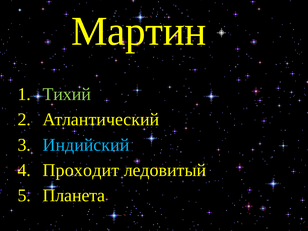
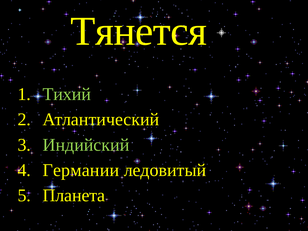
Мартин: Мартин -> Тянется
Индийский colour: light blue -> light green
Проходит: Проходит -> Германии
